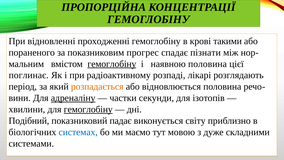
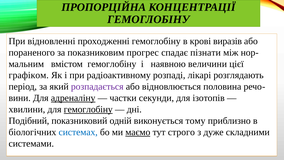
такими: такими -> виразів
гемоглобіну at (112, 64) underline: present -> none
наявною половина: половина -> величини
поглинає: поглинає -> графіком
розпадається colour: orange -> purple
падає: падає -> одній
світу: світу -> тому
маємо underline: none -> present
мовою: мовою -> строго
